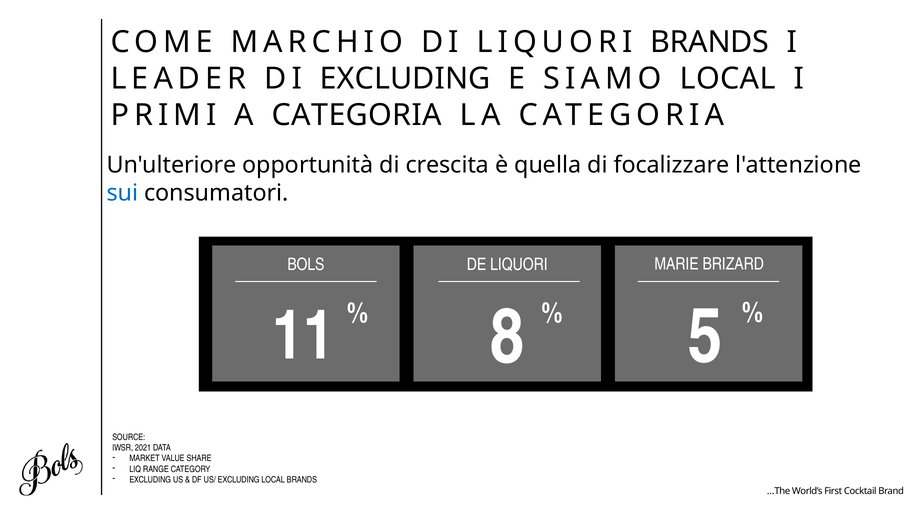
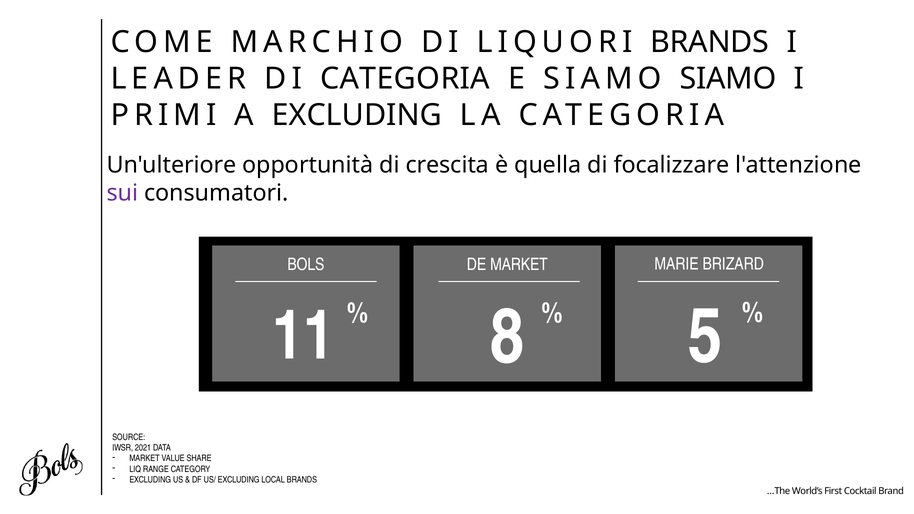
DI EXCLUDING: EXCLUDING -> CATEGORIA
SIAMO LOCAL: LOCAL -> SIAMO
A CATEGORIA: CATEGORIA -> EXCLUDING
sui colour: blue -> purple
DE LIQUORI: LIQUORI -> MARKET
